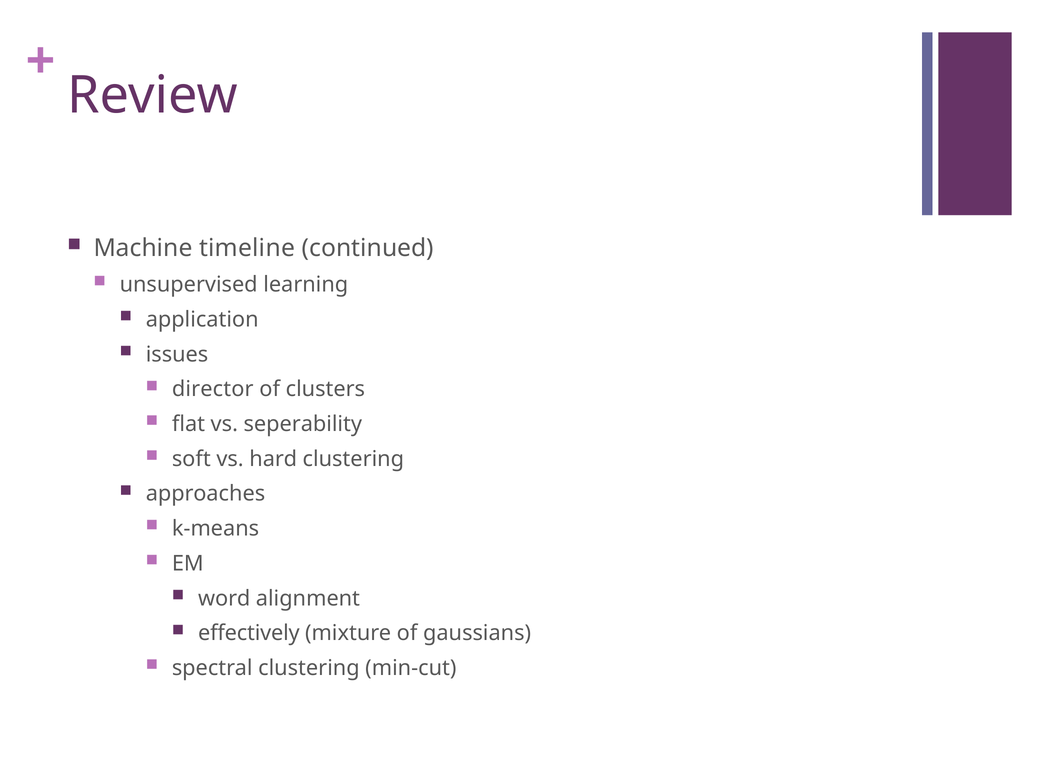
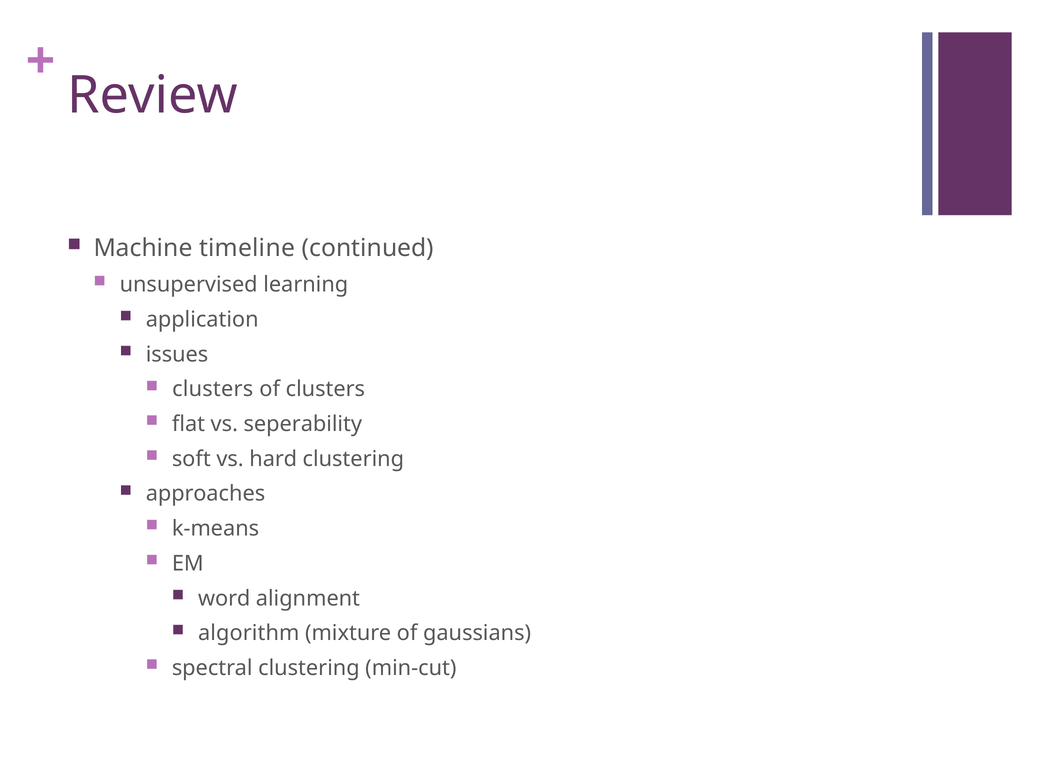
director at (213, 389): director -> clusters
effectively: effectively -> algorithm
